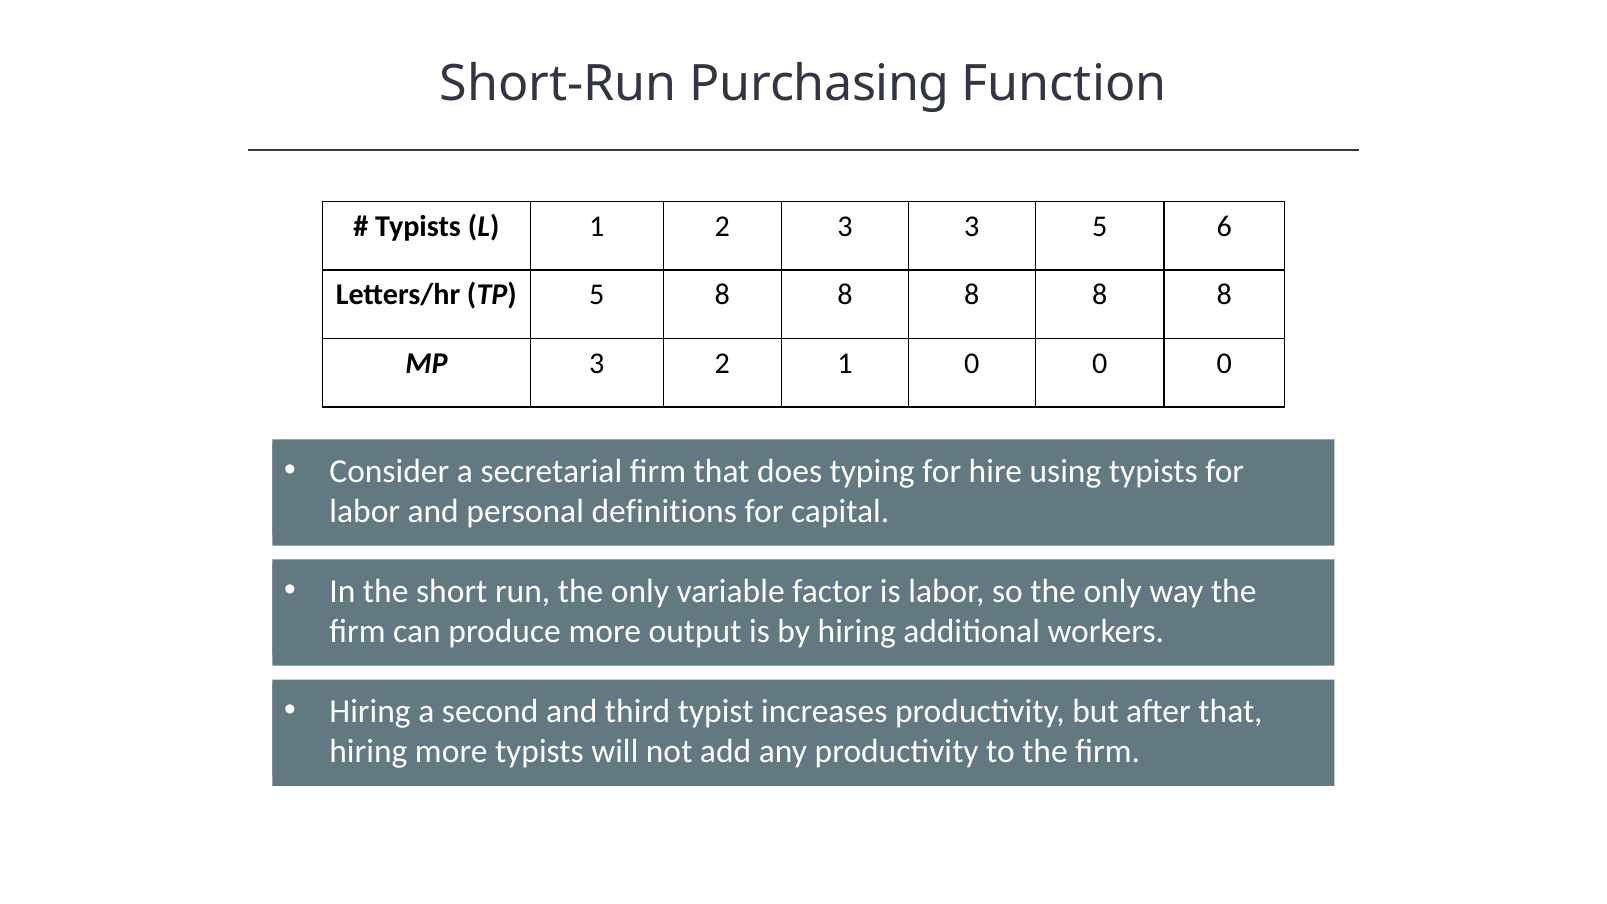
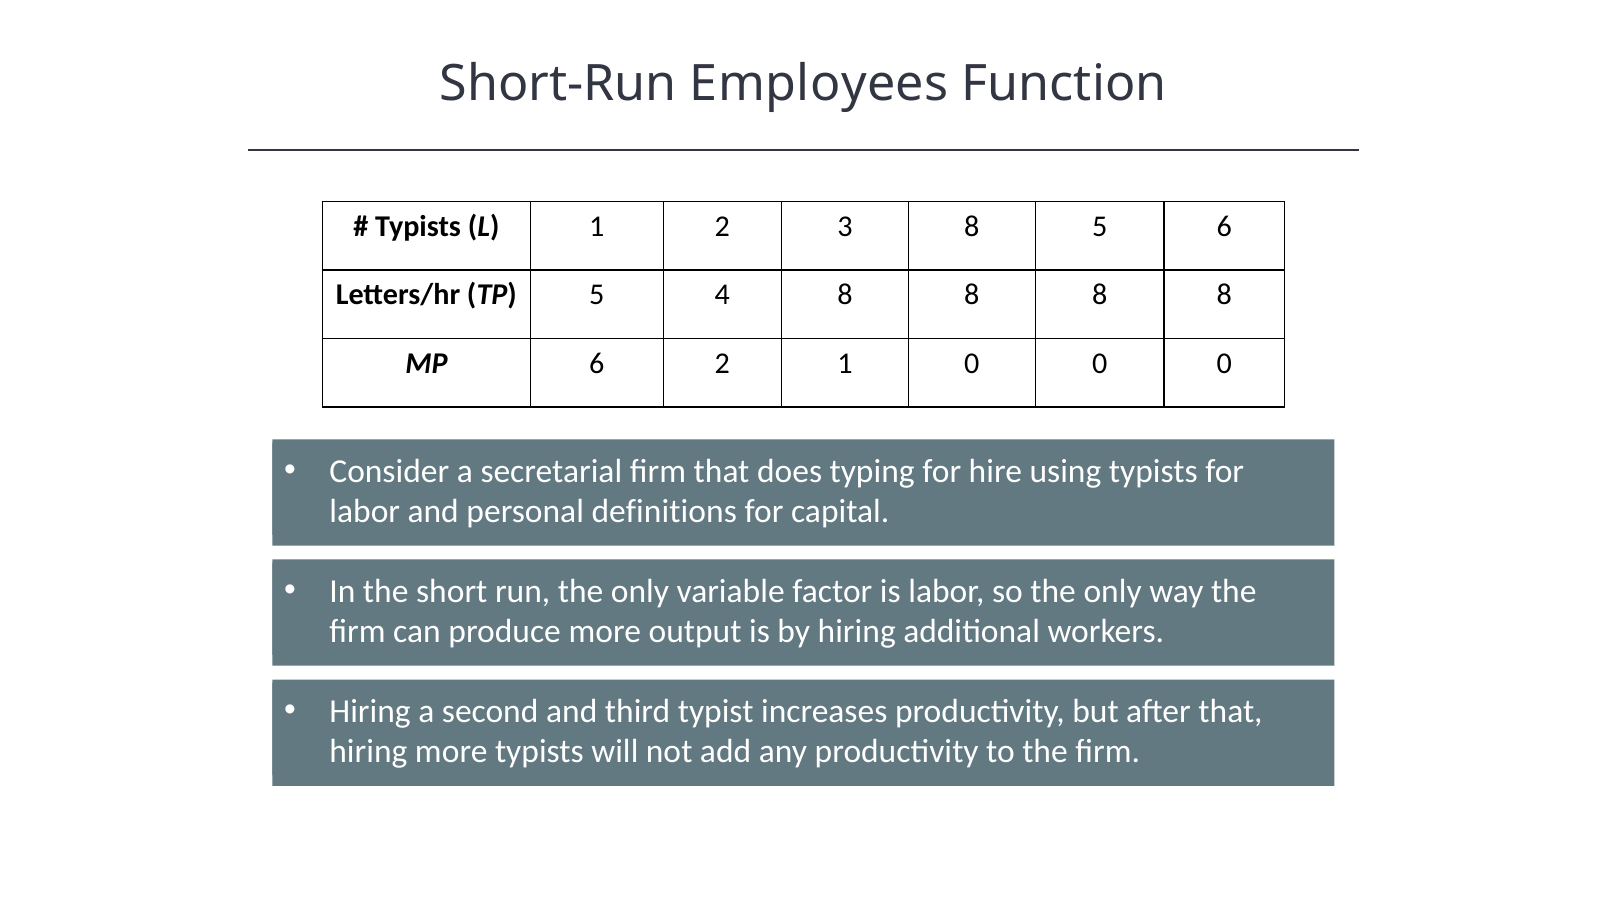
Purchasing: Purchasing -> Employees
3 3: 3 -> 8
5 8: 8 -> 4
MP 3: 3 -> 6
